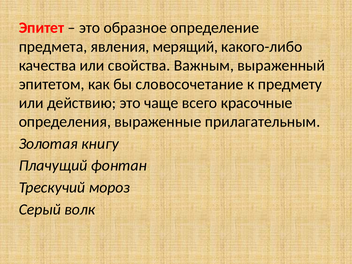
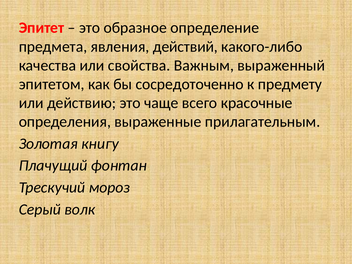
мерящий: мерящий -> действий
словосочетание: словосочетание -> сосредоточенно
